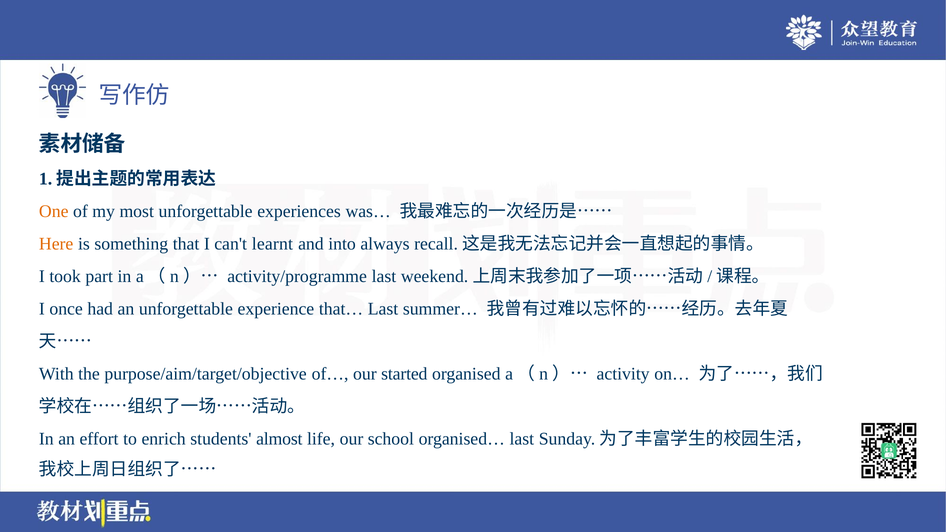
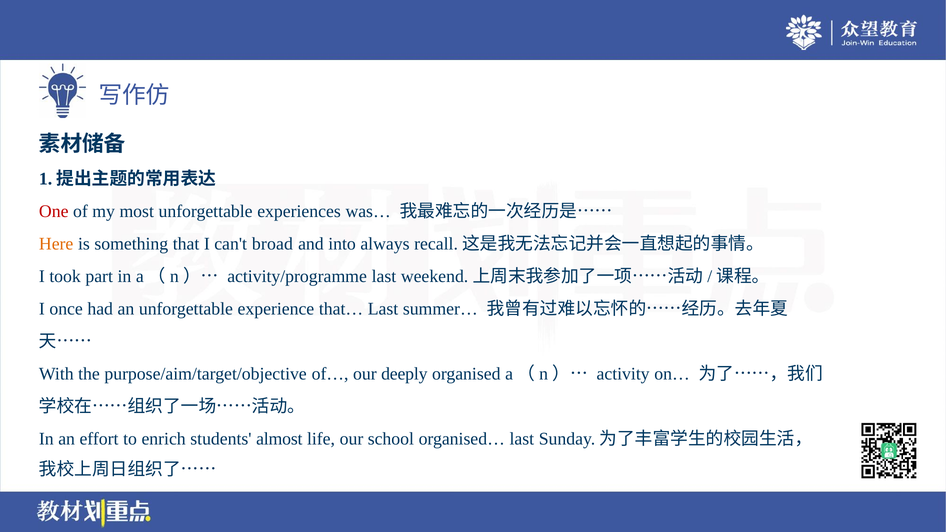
One colour: orange -> red
learnt: learnt -> broad
started: started -> deeply
